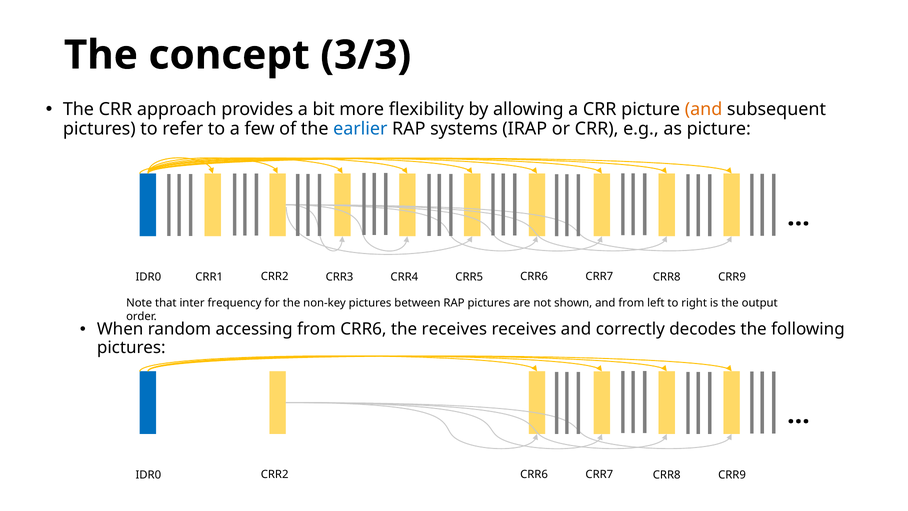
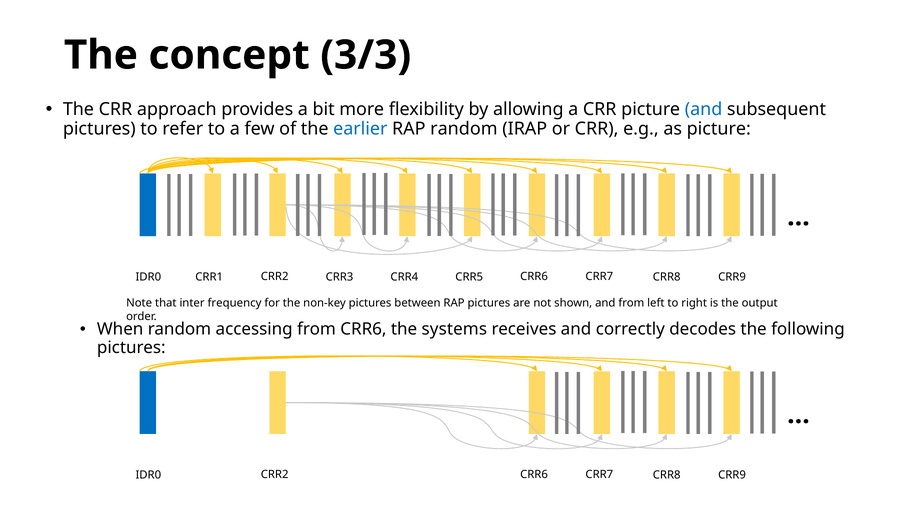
and at (704, 109) colour: orange -> blue
RAP systems: systems -> random
the receives: receives -> systems
